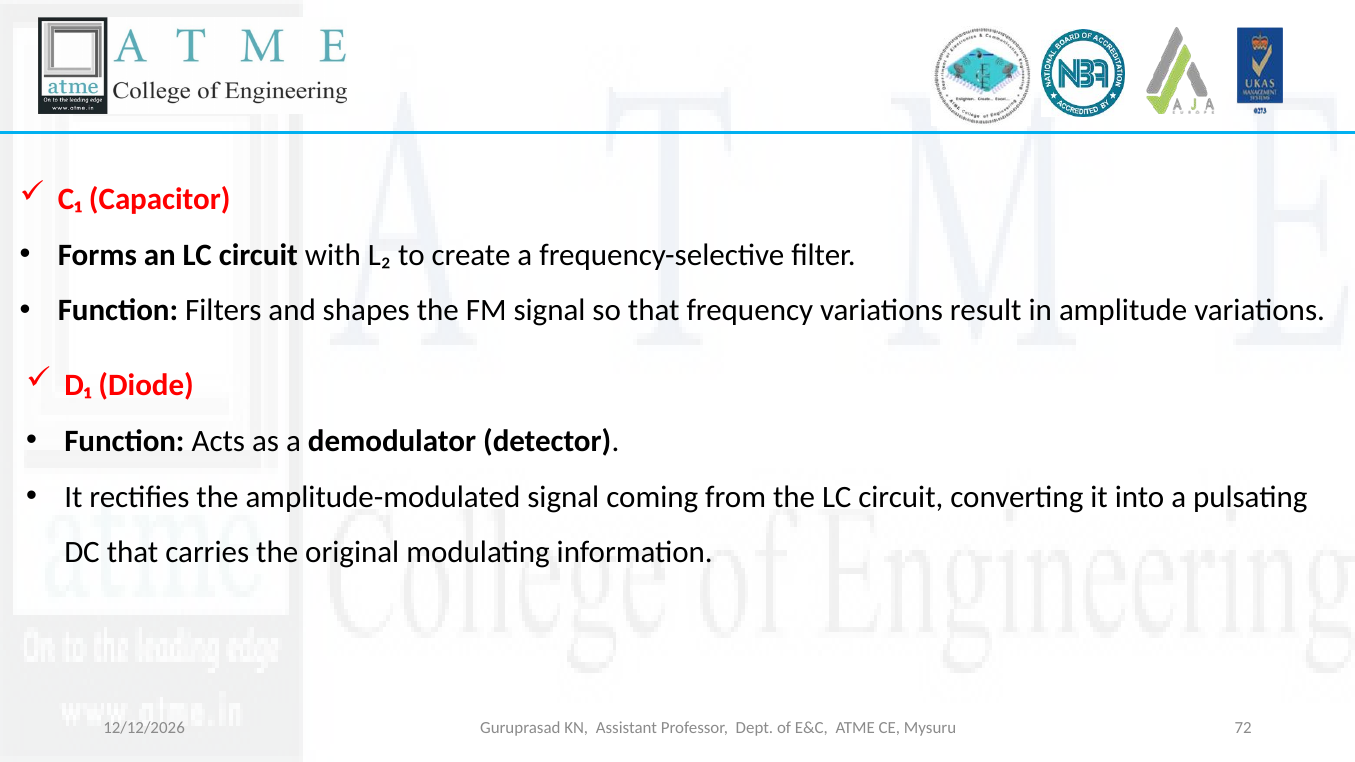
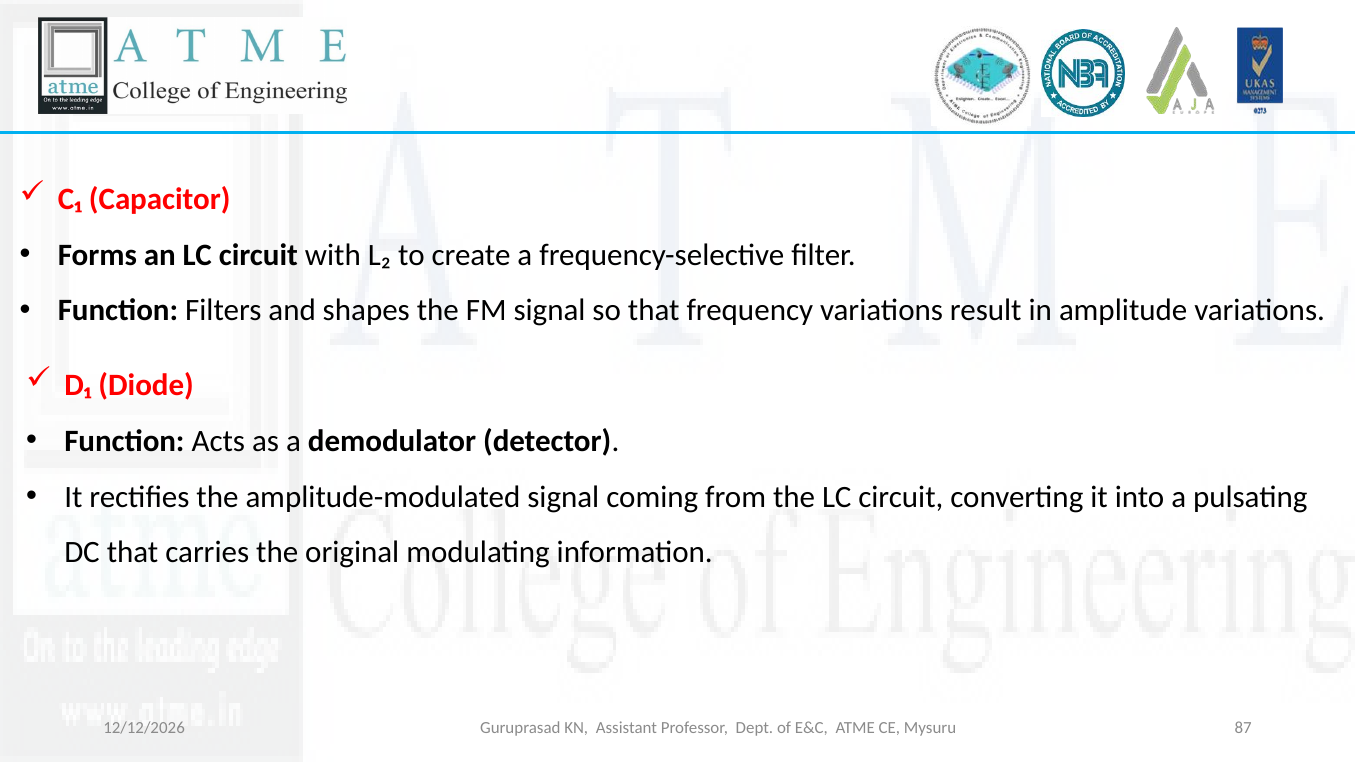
72: 72 -> 87
